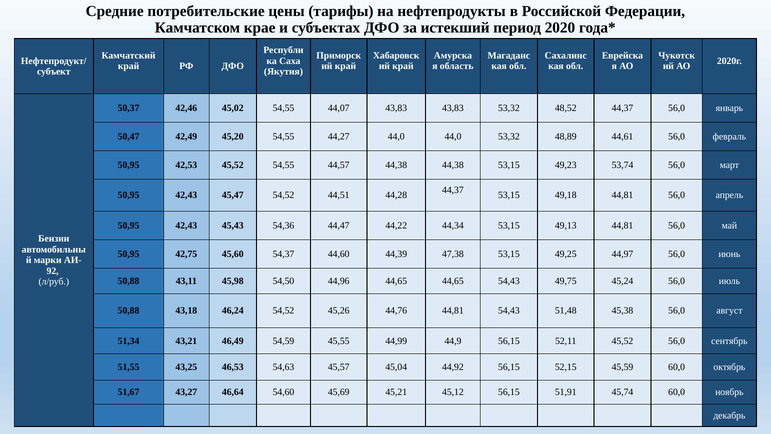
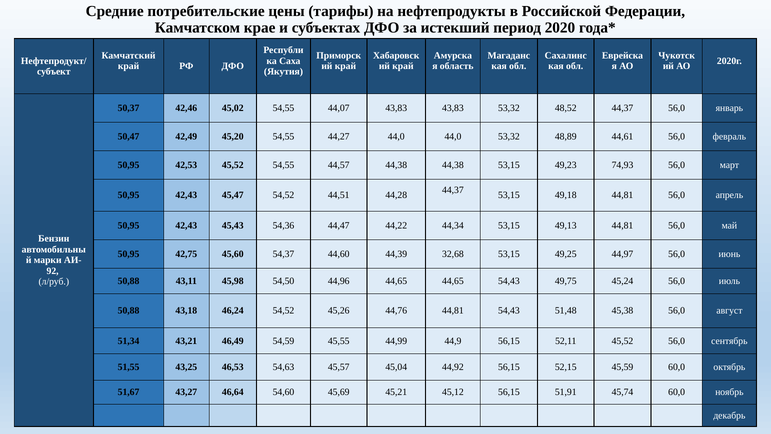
53,74: 53,74 -> 74,93
47,38: 47,38 -> 32,68
